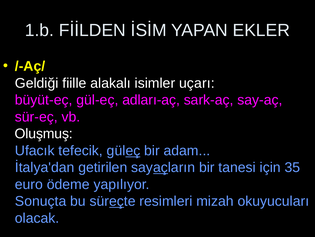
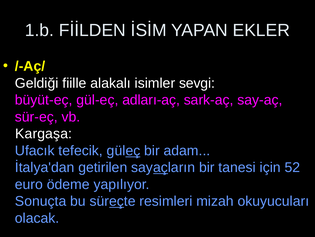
uçarı: uçarı -> sevgi
Oluşmuş: Oluşmuş -> Kargaşa
35: 35 -> 52
